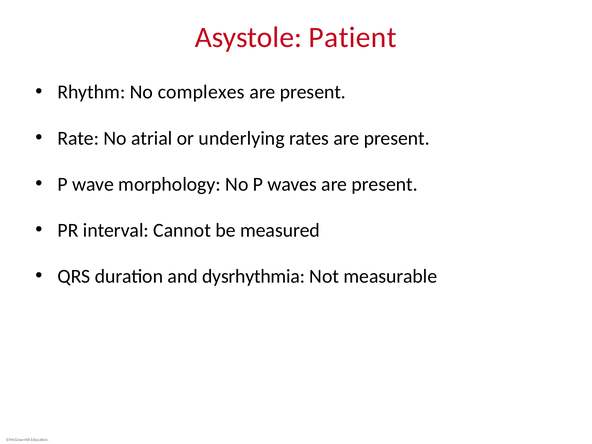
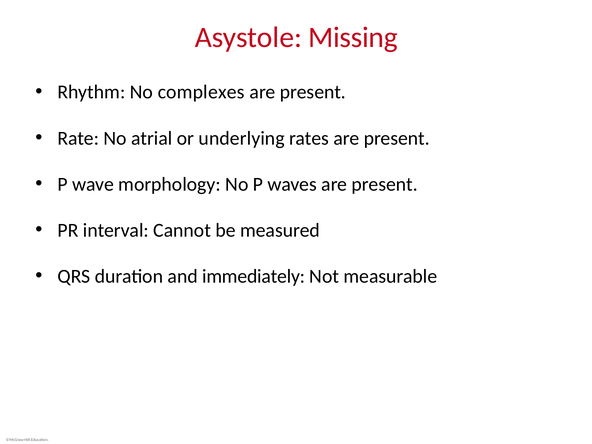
Patient: Patient -> Missing
dysrhythmia: dysrhythmia -> immediately
